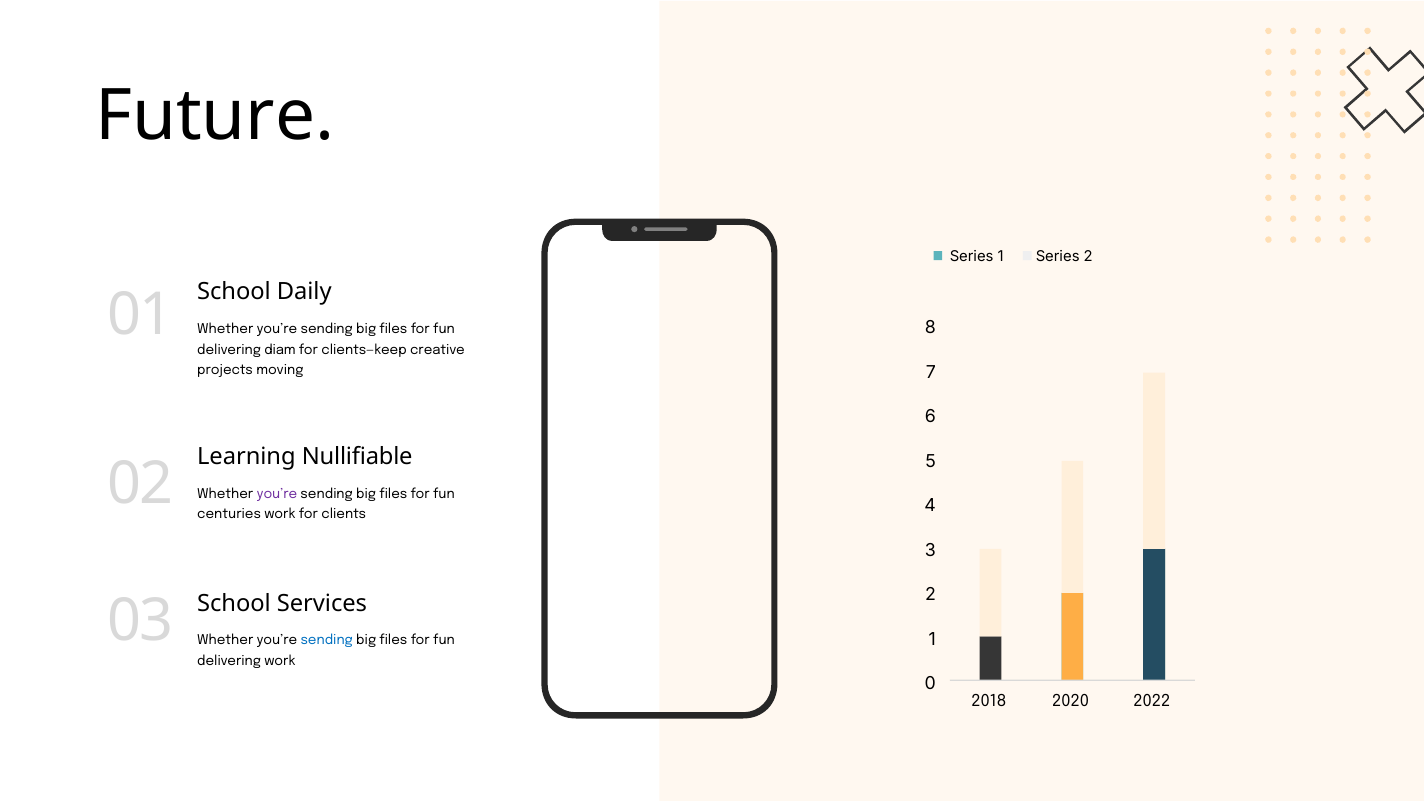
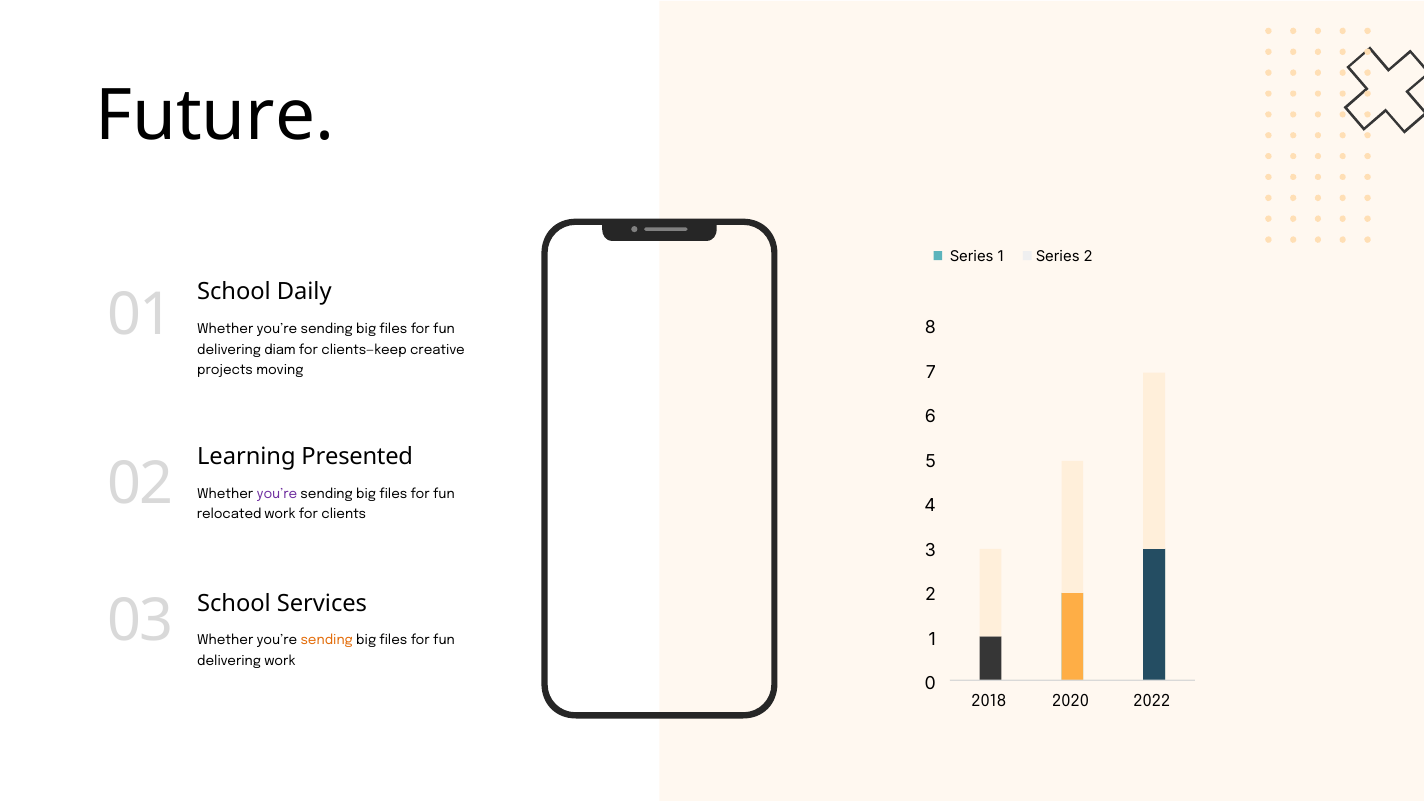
Nullifiable: Nullifiable -> Presented
centuries: centuries -> relocated
sending at (327, 640) colour: blue -> orange
